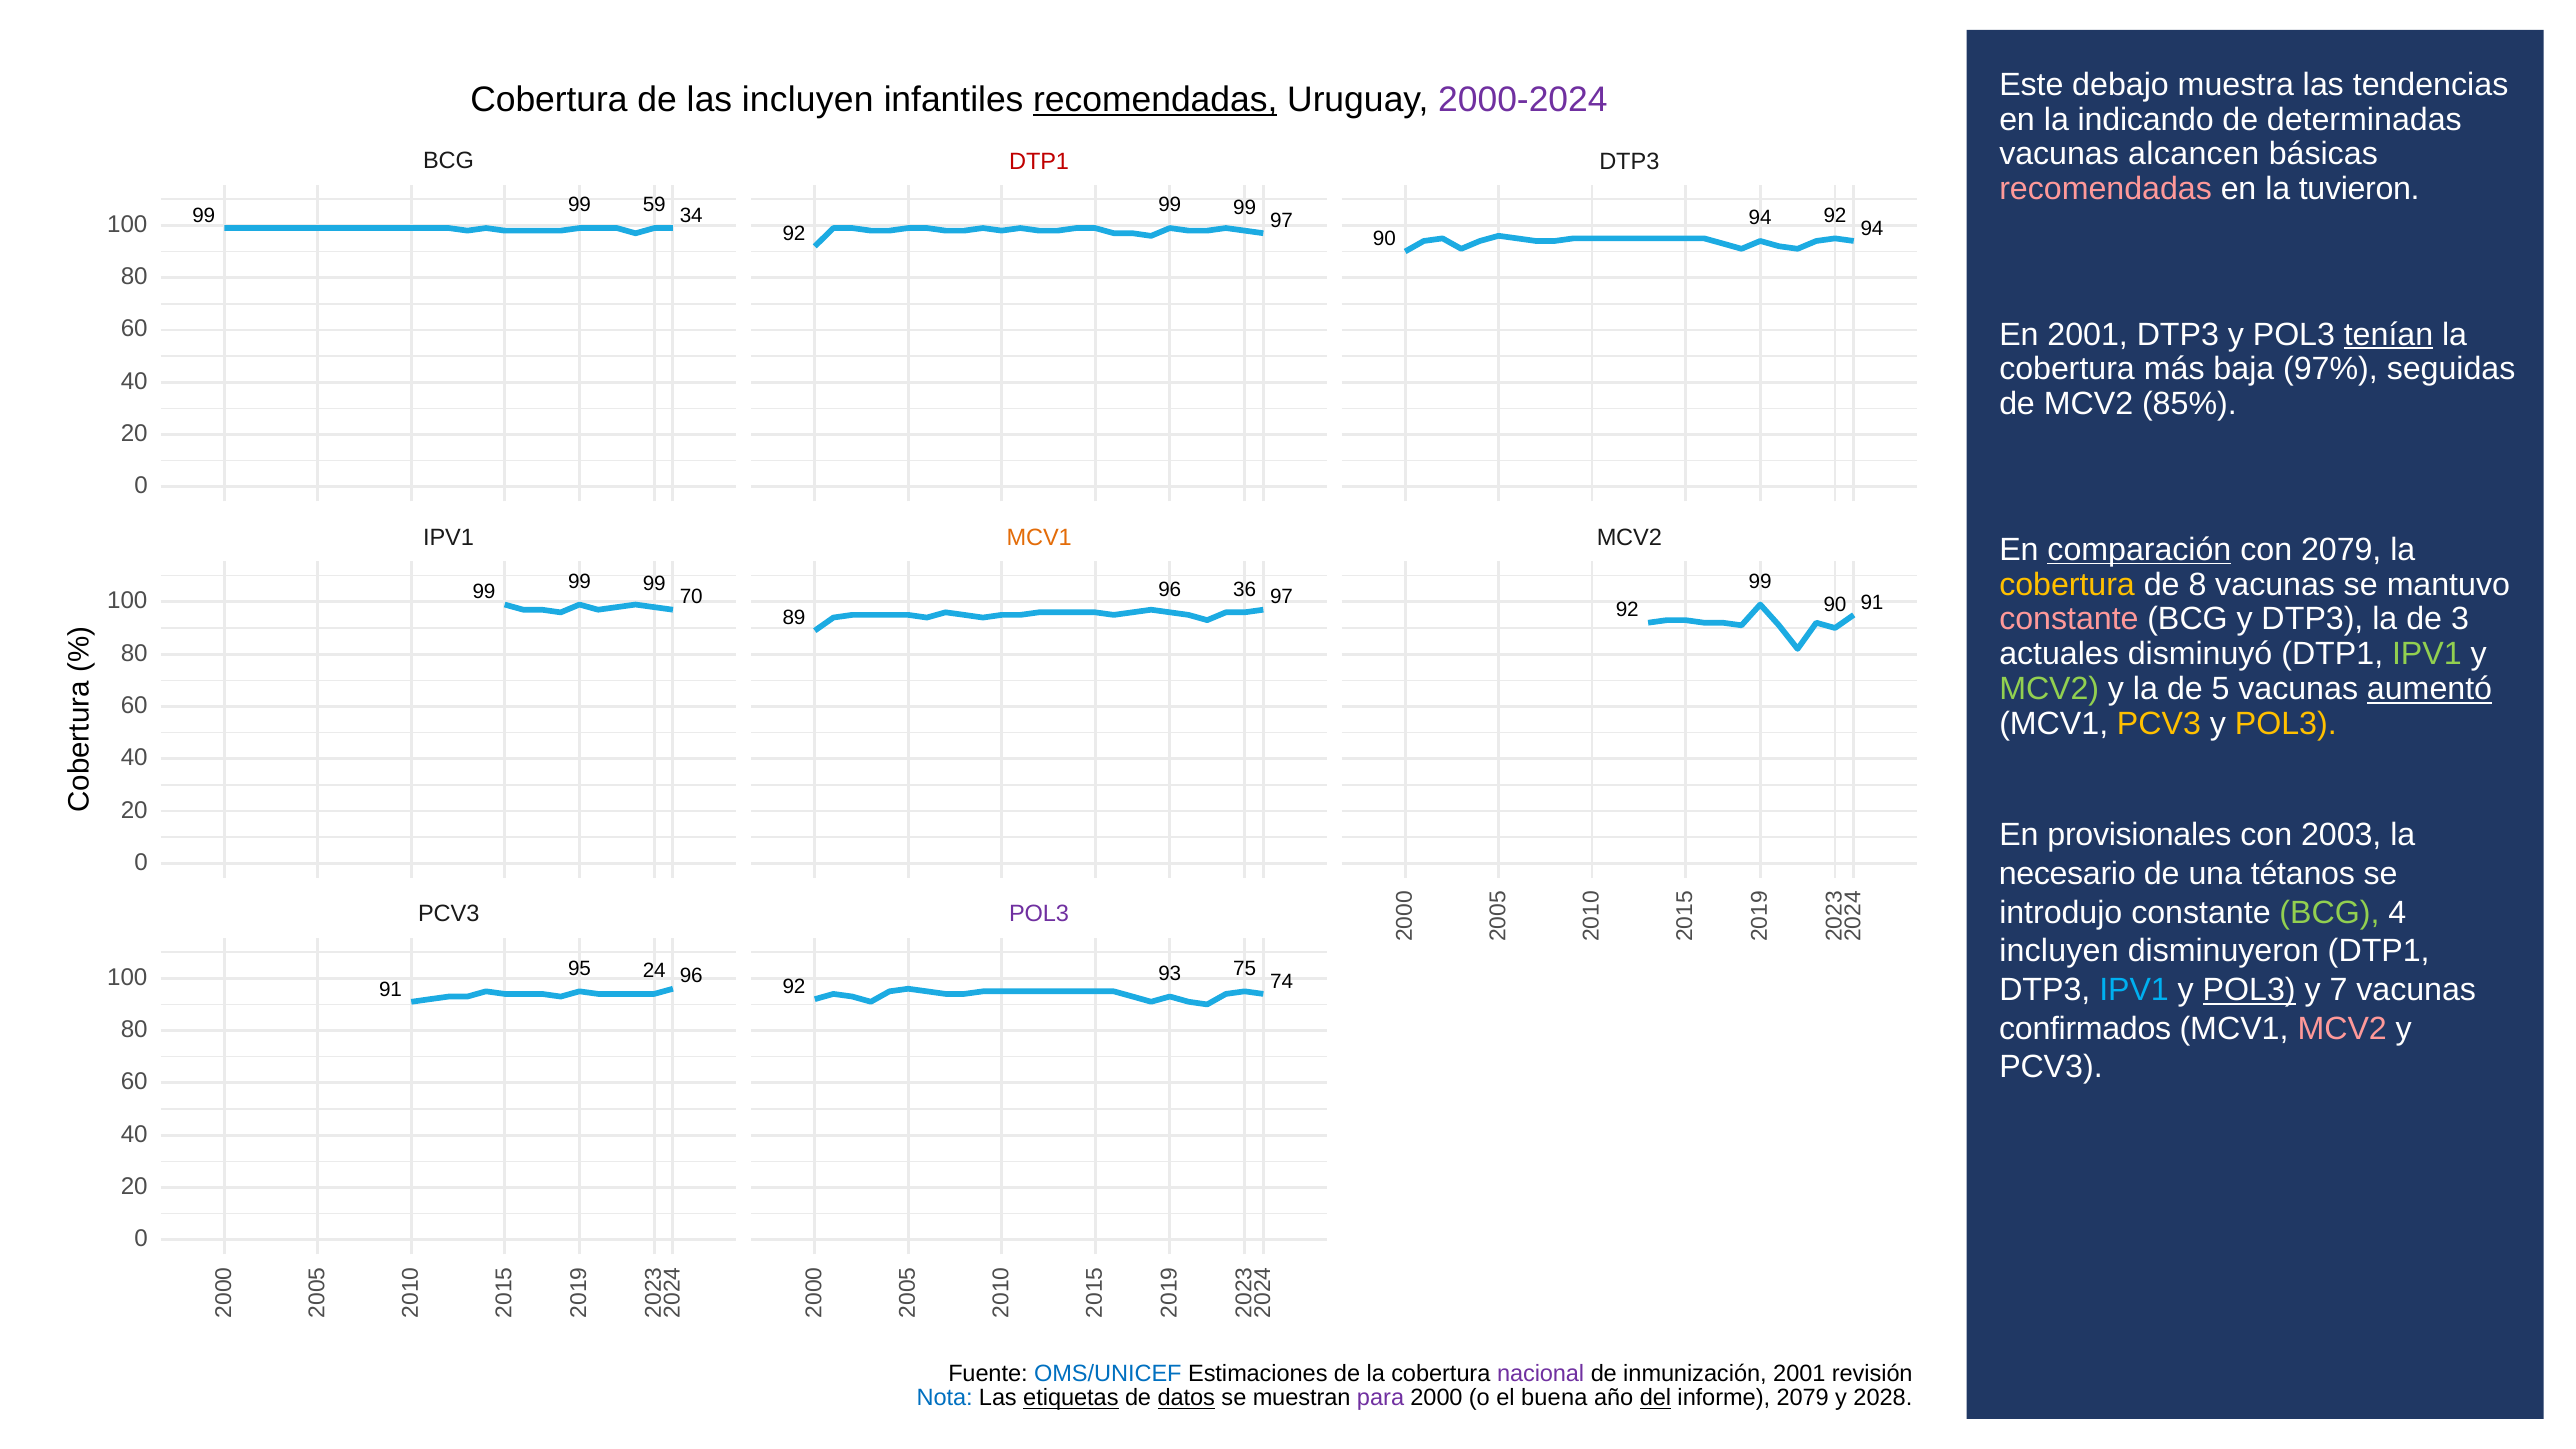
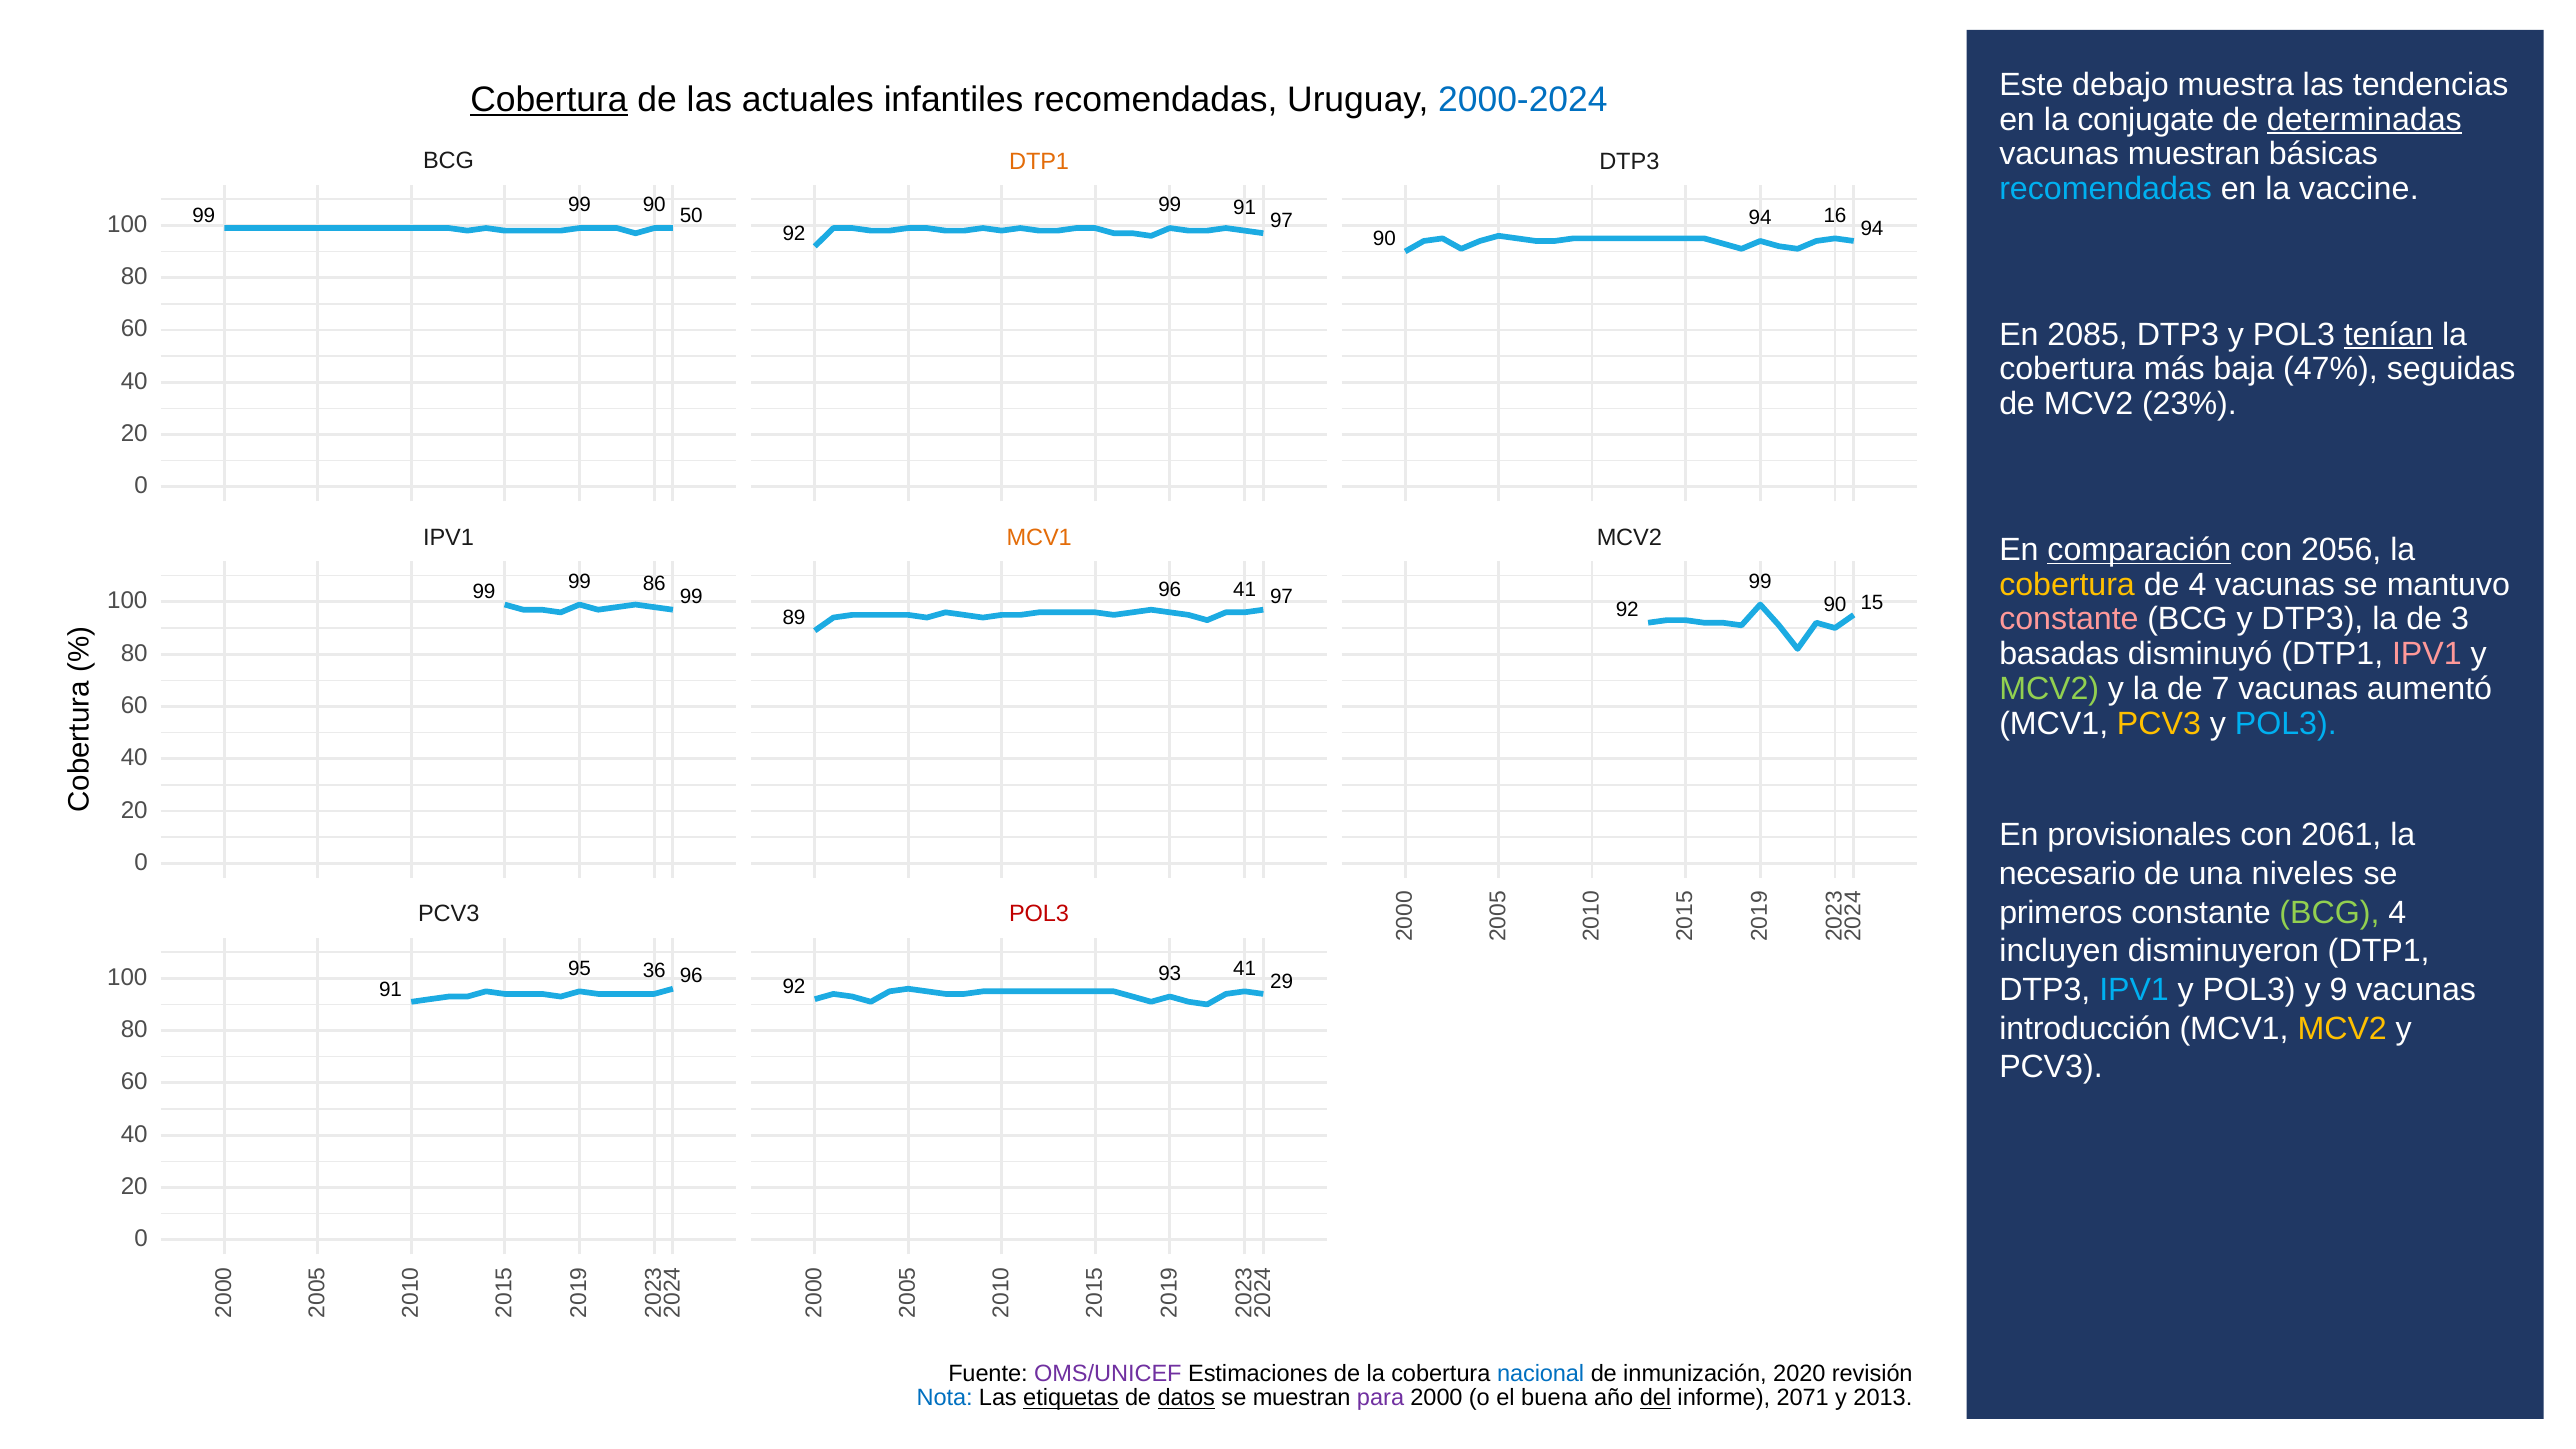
Cobertura at (549, 100) underline: none -> present
las incluyen: incluyen -> actuales
recomendadas at (1155, 100) underline: present -> none
2000-2024 colour: purple -> blue
indicando: indicando -> conjugate
determinadas underline: none -> present
vacunas alcancen: alcancen -> muestran
DTP1 at (1039, 161) colour: red -> orange
recomendadas at (2106, 189) colour: pink -> light blue
tuvieron: tuvieron -> vaccine
59 at (654, 205): 59 -> 90
99 at (1245, 208): 99 -> 91
34: 34 -> 50
94 92: 92 -> 16
En 2001: 2001 -> 2085
97%: 97% -> 47%
85%: 85% -> 23%
con 2079: 2079 -> 2056
de 8: 8 -> 4
99 at (654, 584): 99 -> 86
96 36: 36 -> 41
70 at (691, 597): 70 -> 99
92 91: 91 -> 15
actuales: actuales -> basadas
IPV1 at (2427, 654) colour: light green -> pink
de 5: 5 -> 7
aumentó underline: present -> none
POL3 at (2286, 723) colour: yellow -> light blue
2003: 2003 -> 2061
tétanos: tétanos -> niveles
introdujo: introdujo -> primeros
POL3 at (1039, 914) colour: purple -> red
24: 24 -> 36
93 75: 75 -> 41
POL3 at (2249, 990) underline: present -> none
y 7: 7 -> 9
74: 74 -> 29
confirmados: confirmados -> introducción
MCV2 at (2342, 1029) colour: pink -> yellow
OMS/UNICEF colour: blue -> purple
nacional colour: purple -> blue
inmunización 2001: 2001 -> 2020
informe 2079: 2079 -> 2071
2028: 2028 -> 2013
